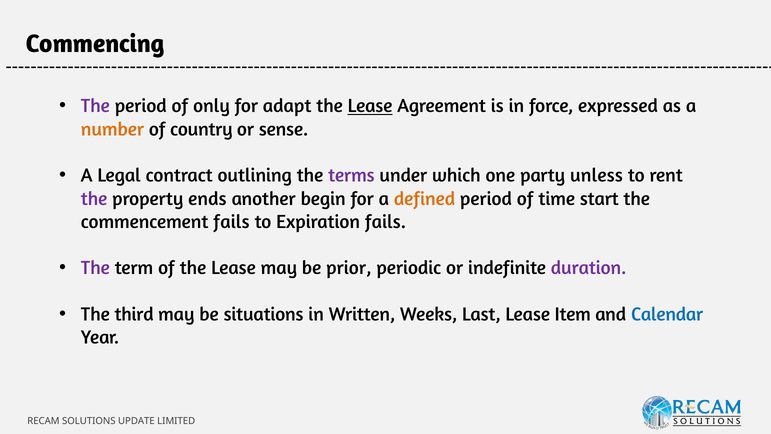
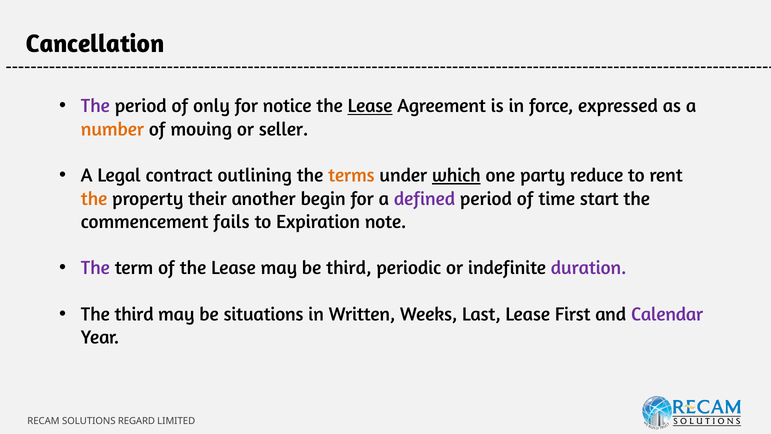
Commencing: Commencing -> Cancellation
adapt: adapt -> notice
country: country -> moving
sense: sense -> seller
terms colour: purple -> orange
which underline: none -> present
unless: unless -> reduce
the at (94, 199) colour: purple -> orange
ends: ends -> their
defined colour: orange -> purple
Expiration fails: fails -> note
be prior: prior -> third
Item: Item -> First
Calendar colour: blue -> purple
UPDATE: UPDATE -> REGARD
